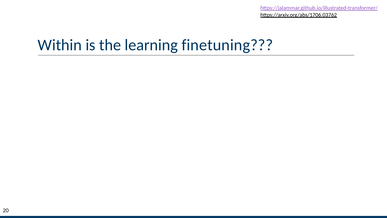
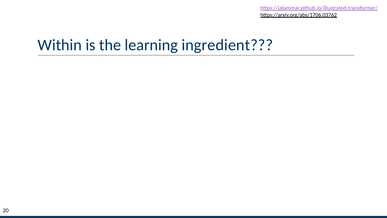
finetuning: finetuning -> ingredient
